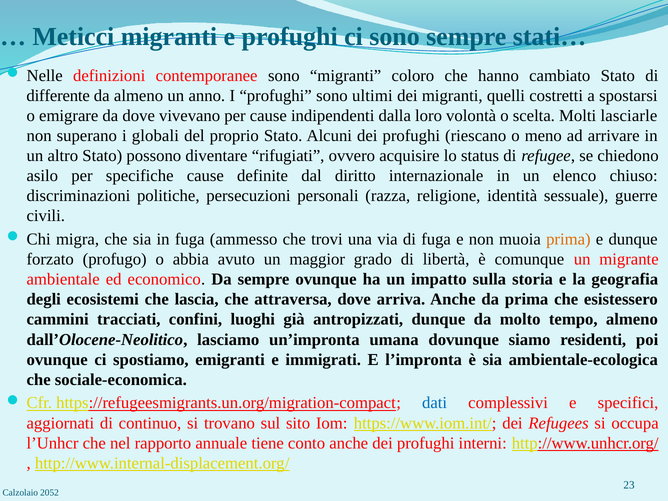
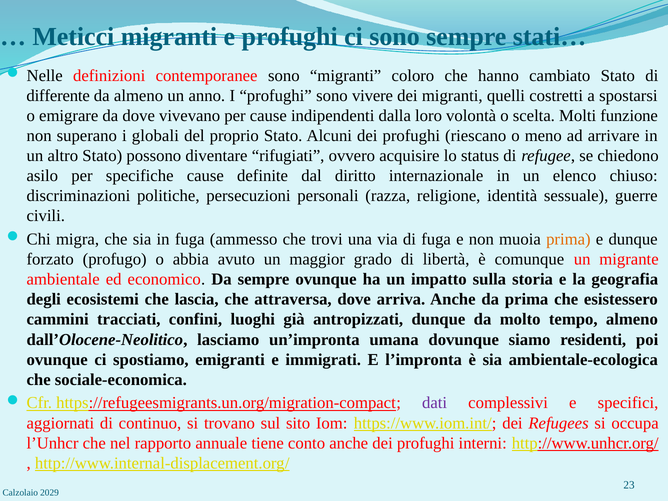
ultimi: ultimi -> vivere
lasciarle: lasciarle -> funzione
dati colour: blue -> purple
2052: 2052 -> 2029
